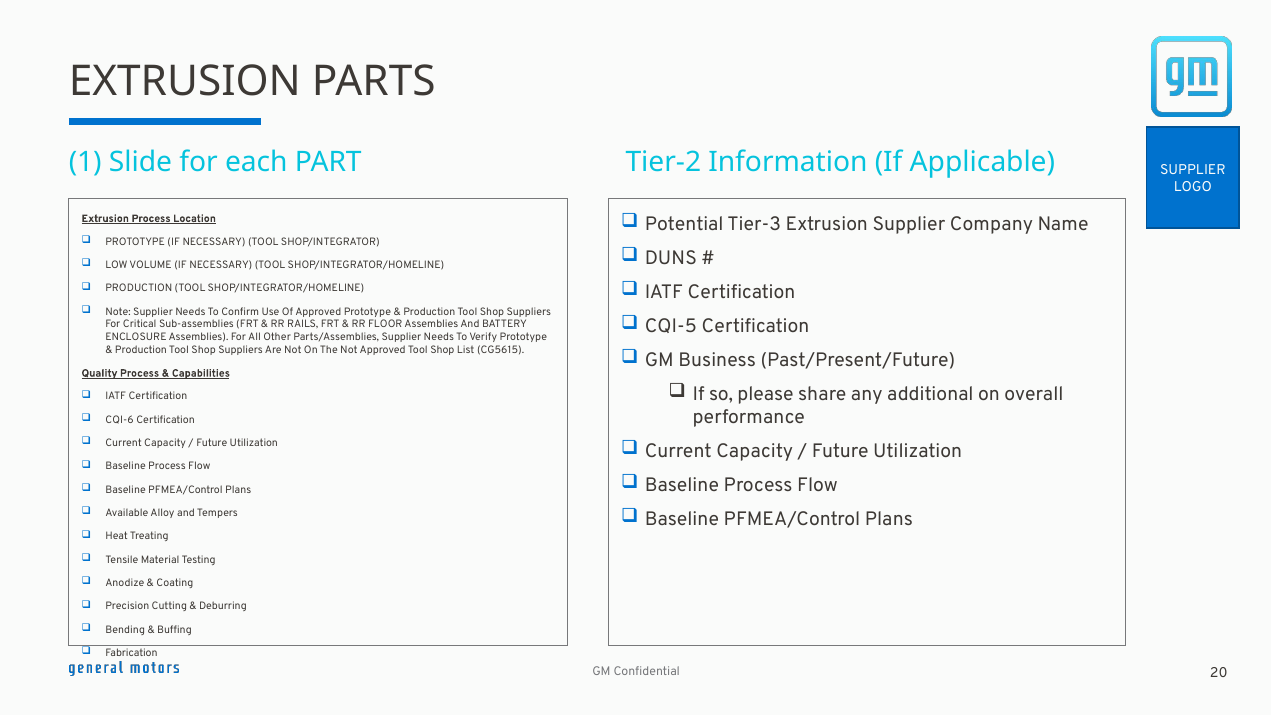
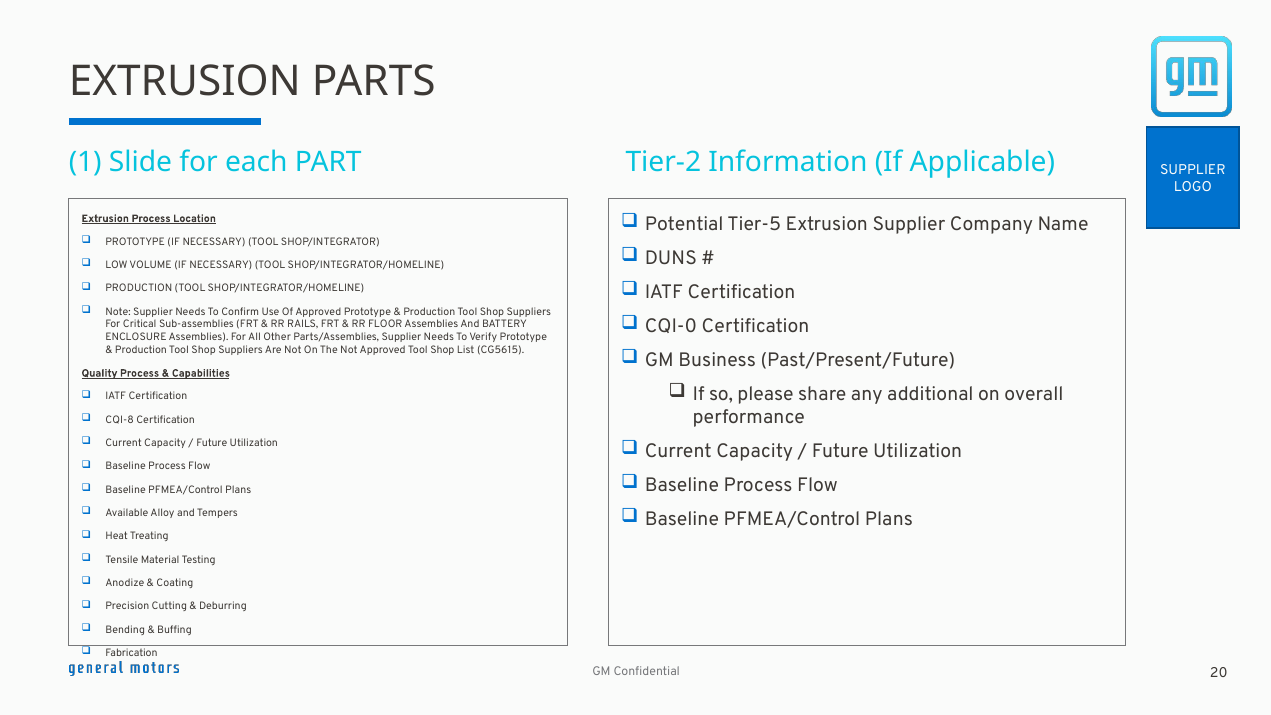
Tier-3: Tier-3 -> Tier-5
CQI-5: CQI-5 -> CQI-0
CQI-6: CQI-6 -> CQI-8
